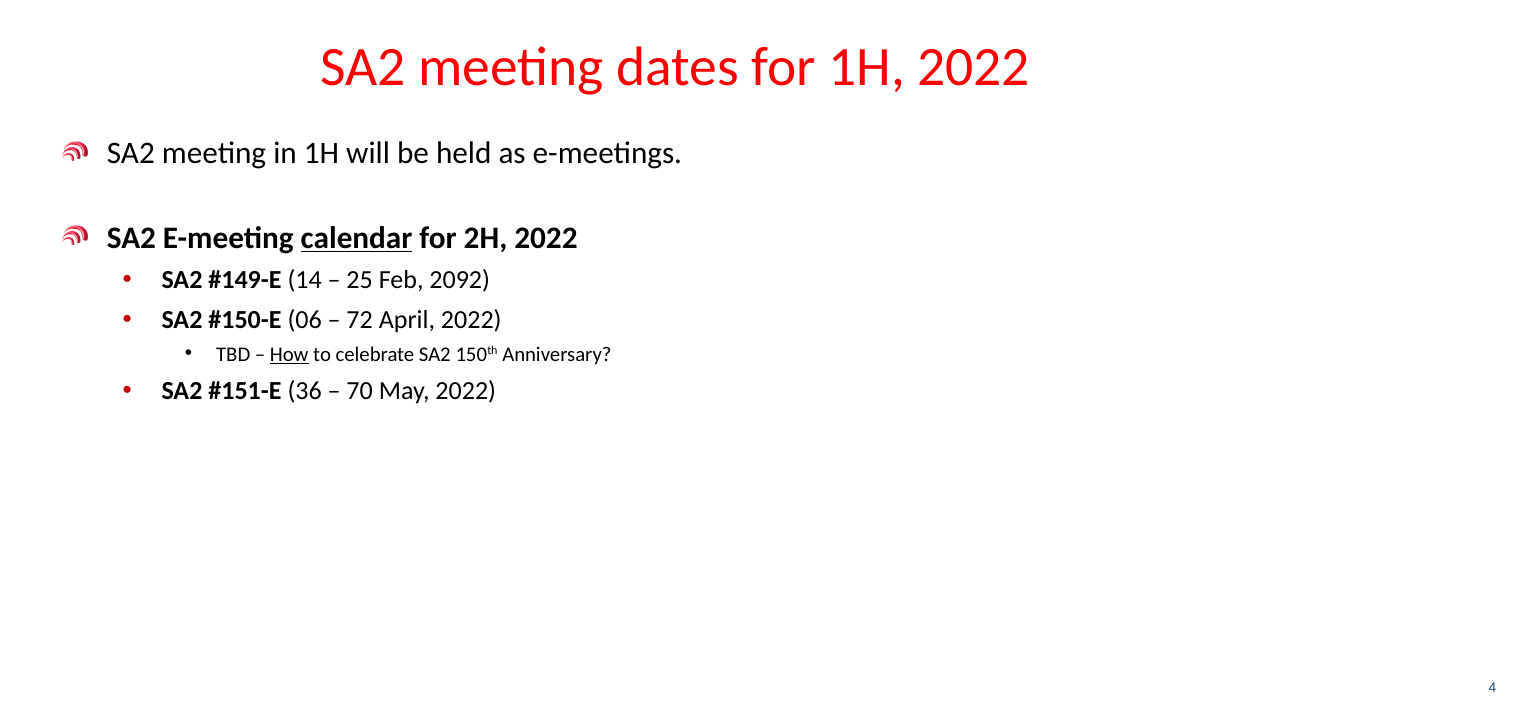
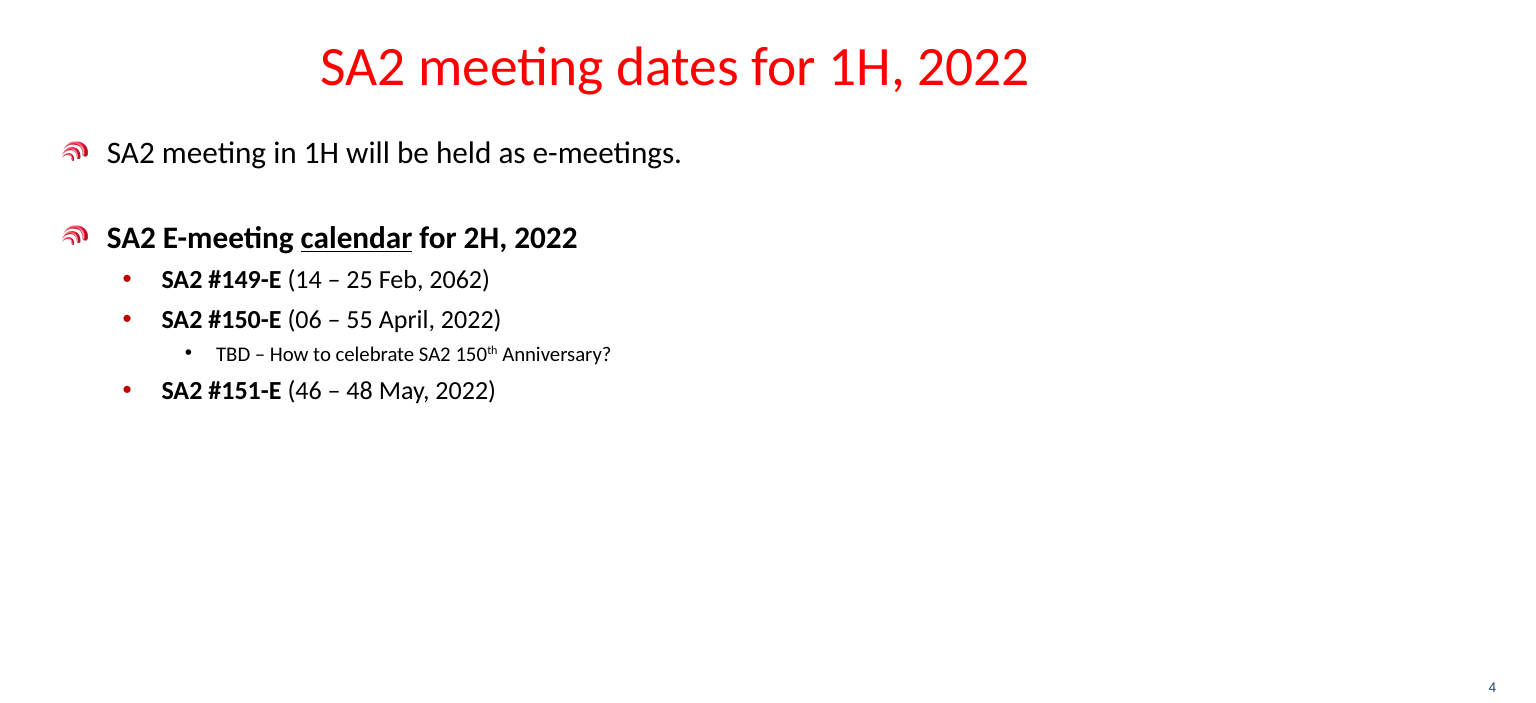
2092: 2092 -> 2062
72: 72 -> 55
How underline: present -> none
36: 36 -> 46
70: 70 -> 48
